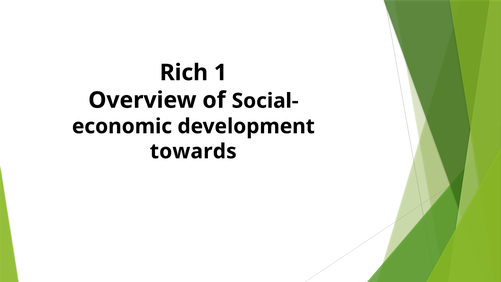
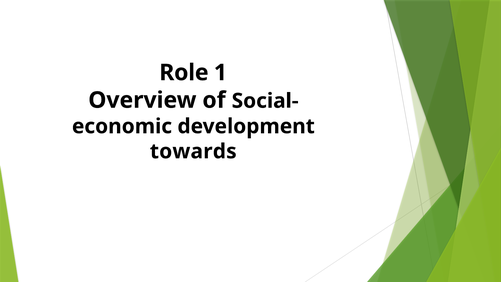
Rich: Rich -> Role
